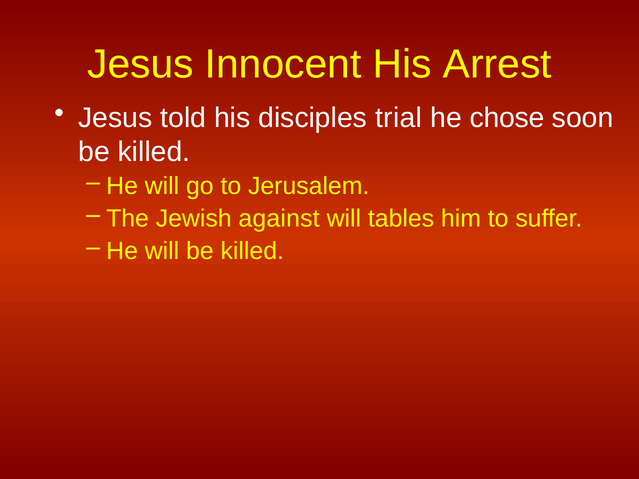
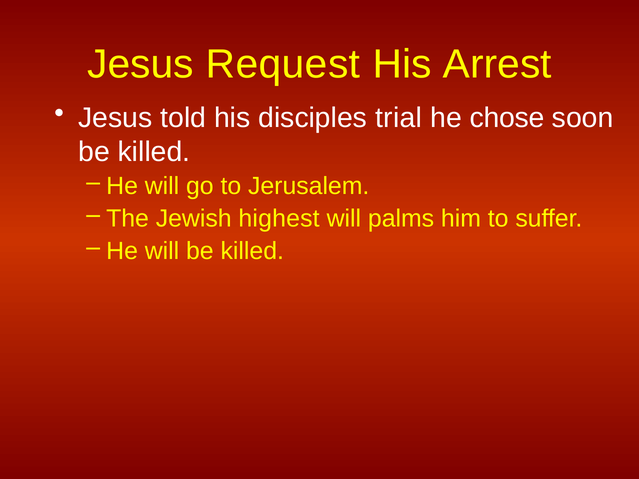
Innocent: Innocent -> Request
against: against -> highest
tables: tables -> palms
